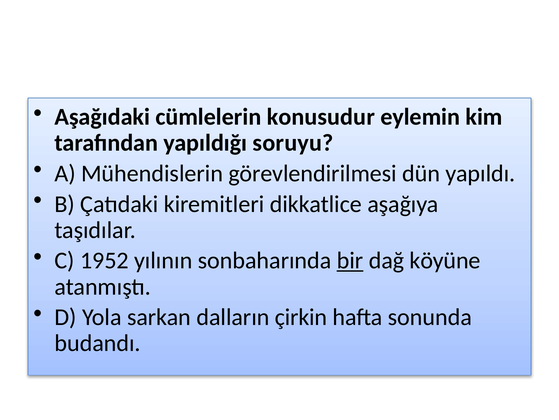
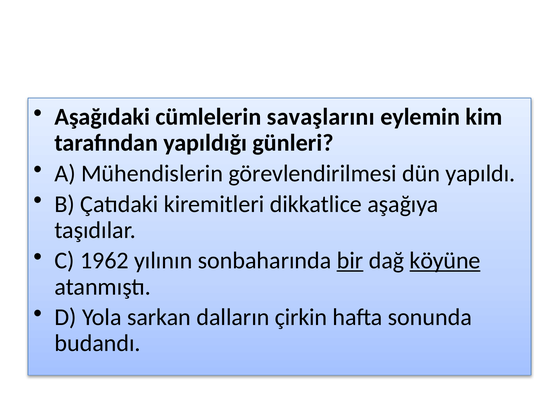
konusudur: konusudur -> savaşlarını
soruyu: soruyu -> günleri
1952: 1952 -> 1962
köyüne underline: none -> present
